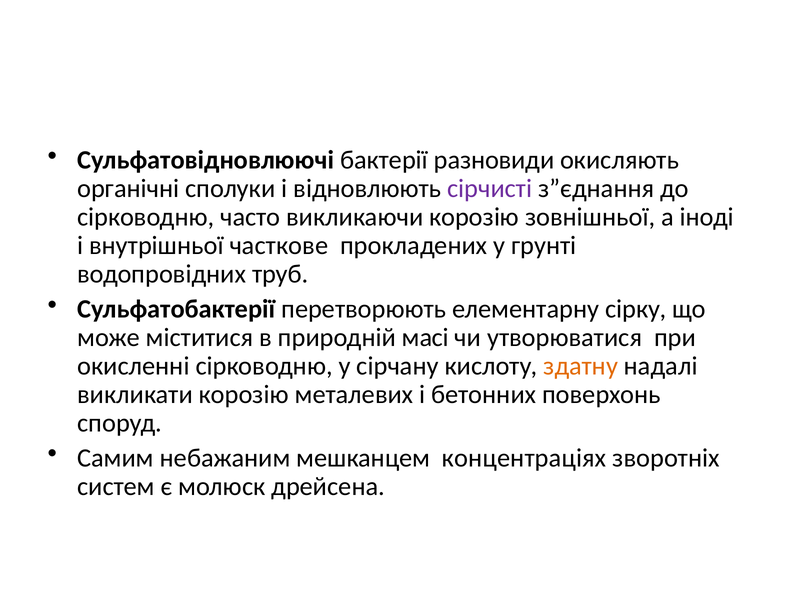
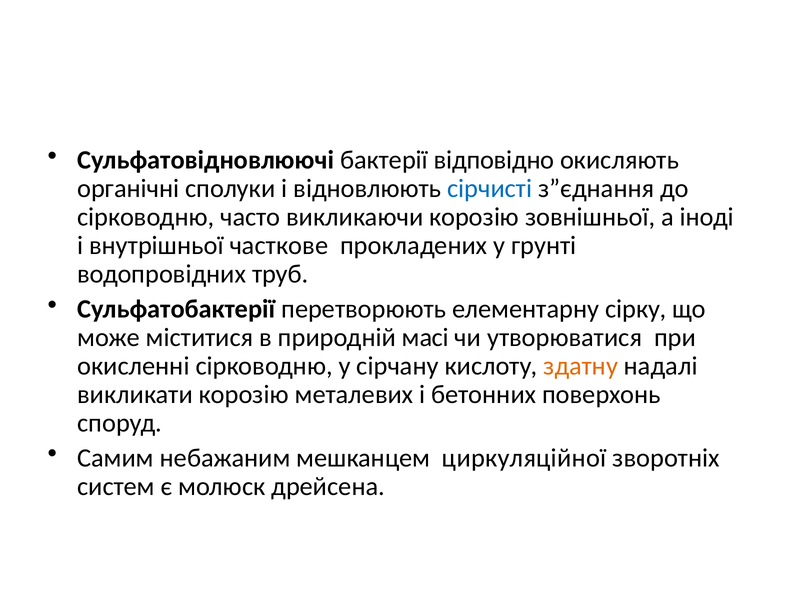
разновиди: разновиди -> відповідно
сірчисті colour: purple -> blue
концентраціях: концентраціях -> циркуляційної
